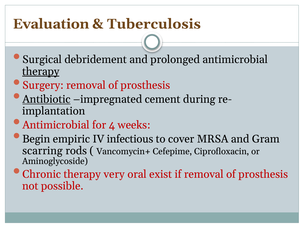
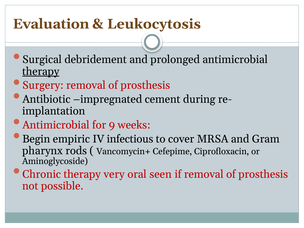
Tuberculosis: Tuberculosis -> Leukocytosis
Antibiotic underline: present -> none
4: 4 -> 9
scarring: scarring -> pharynx
exist: exist -> seen
